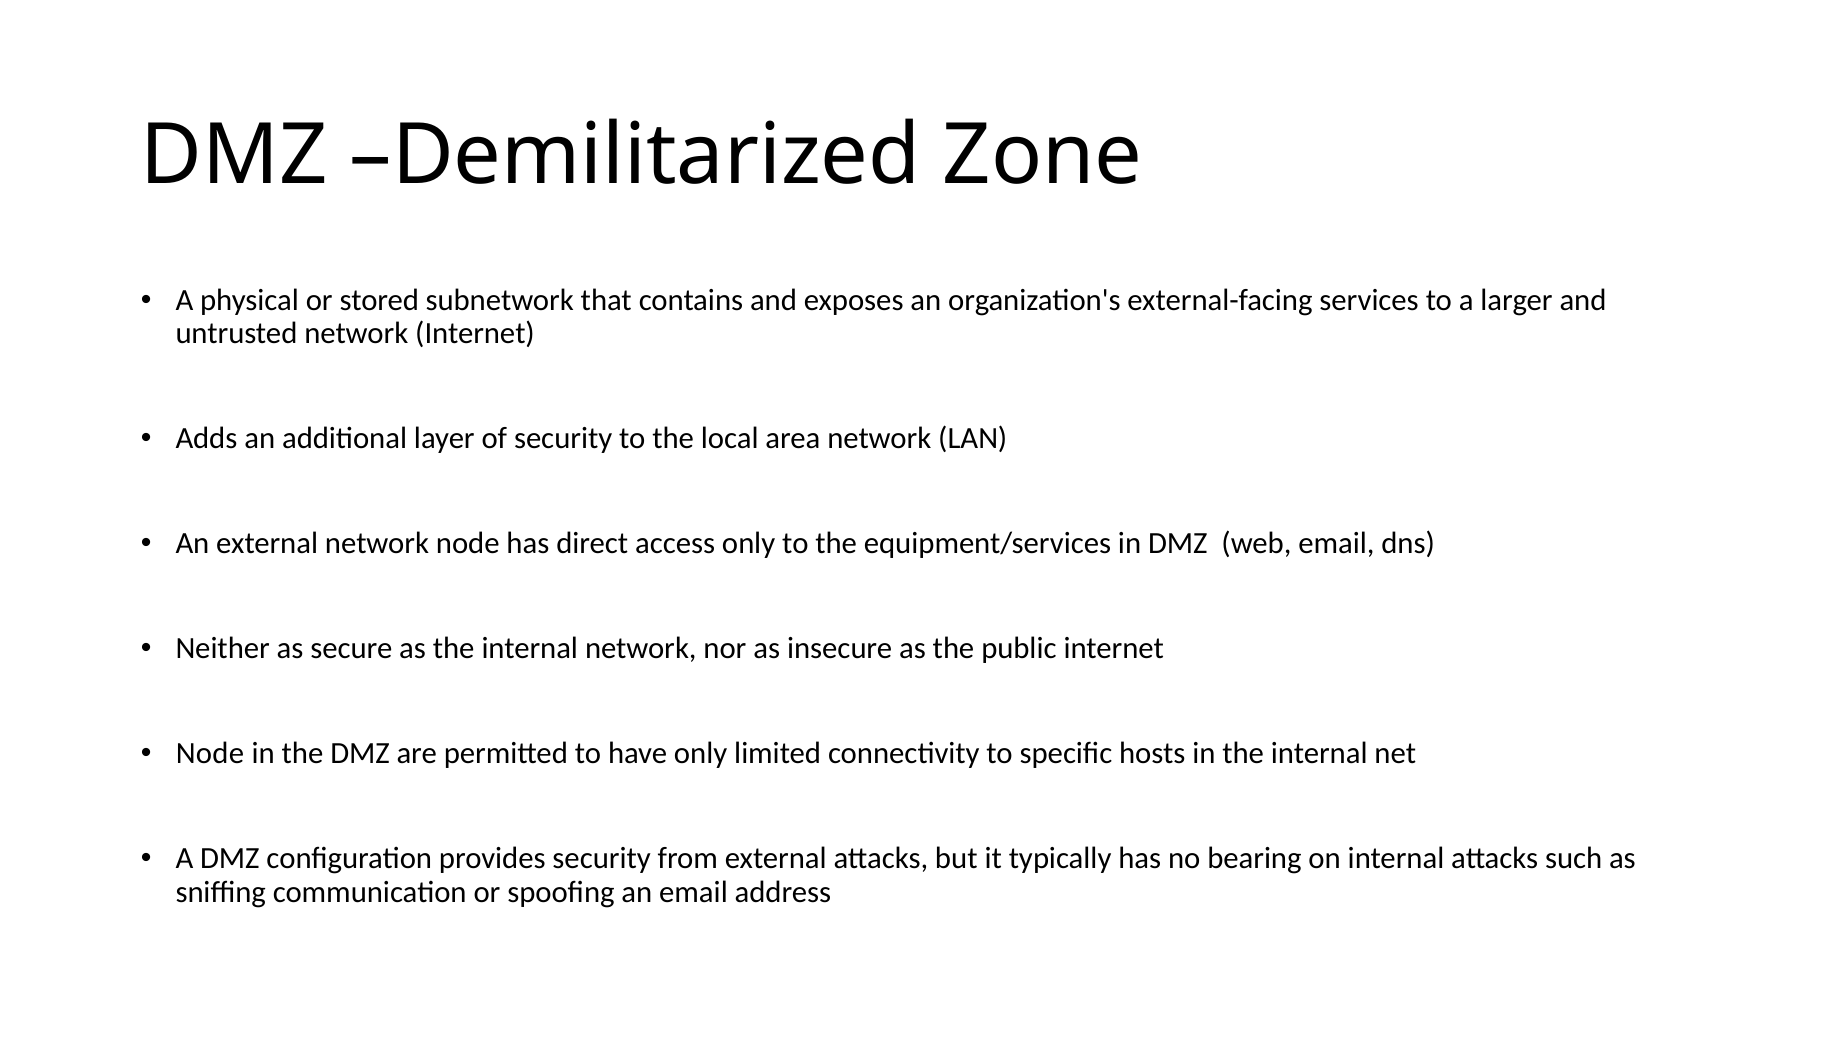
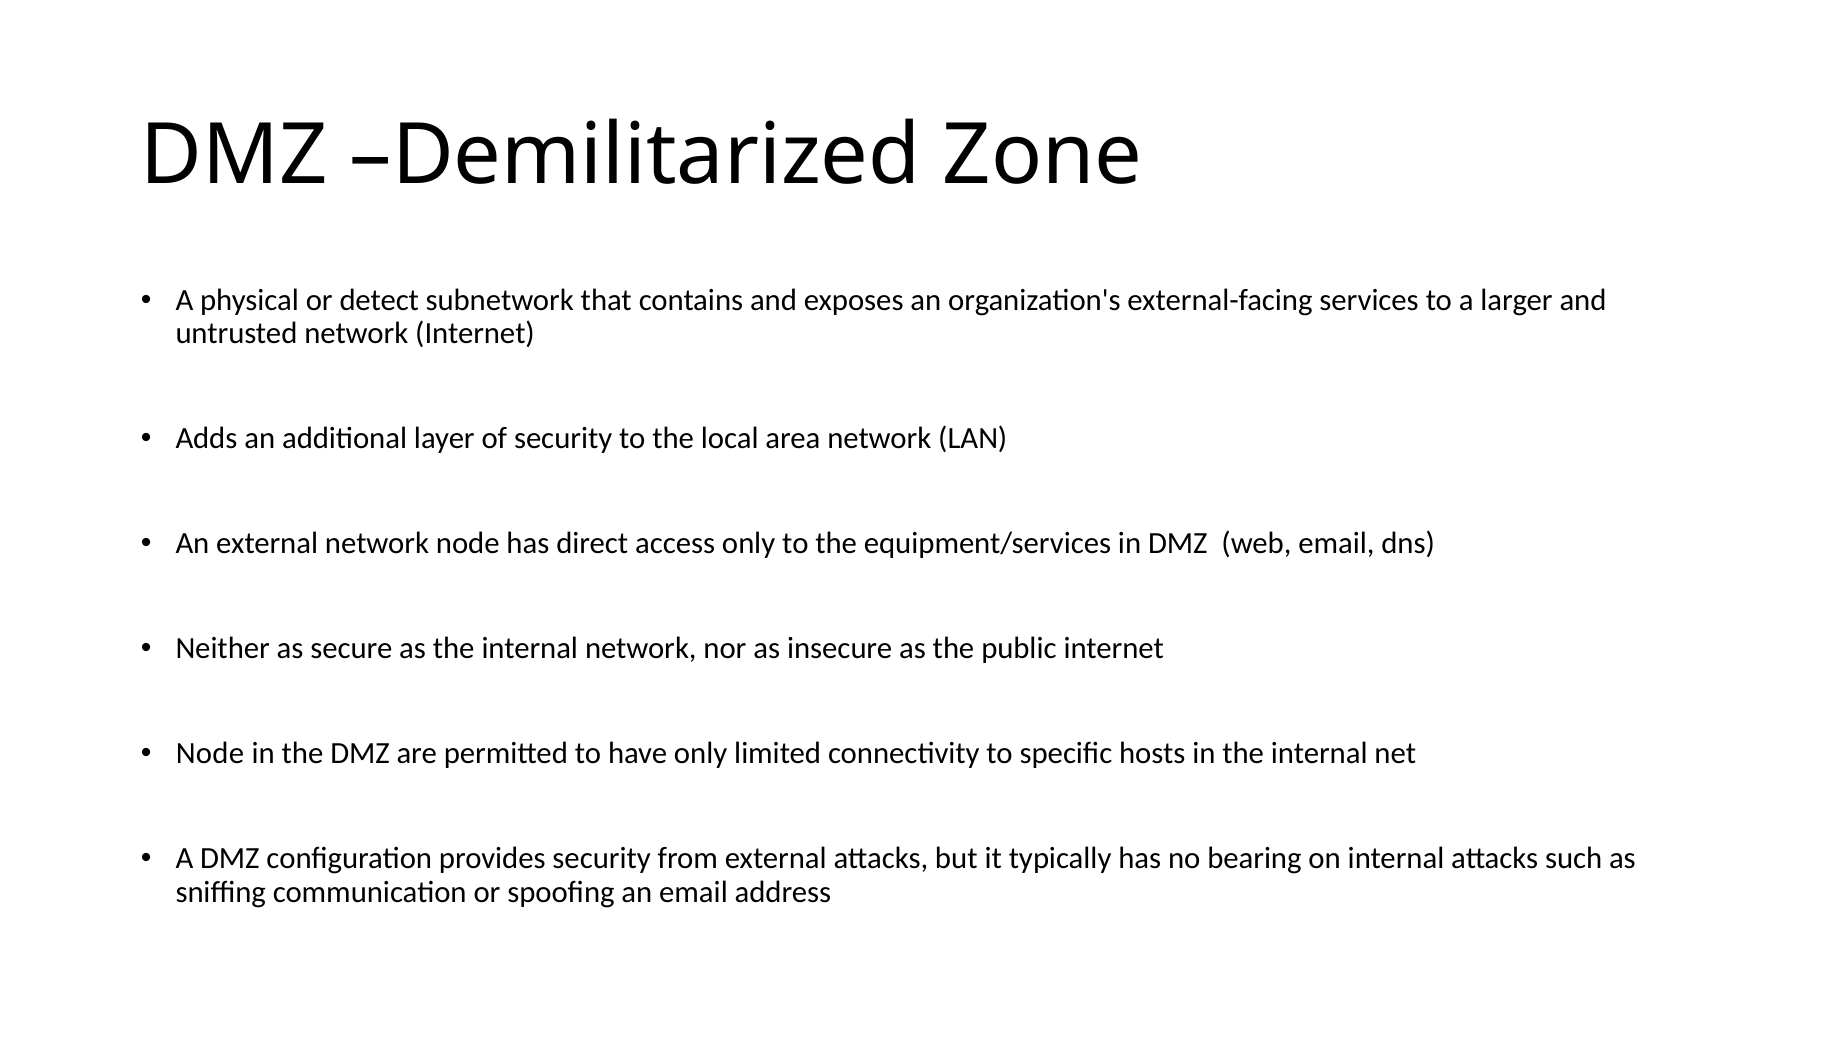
stored: stored -> detect
